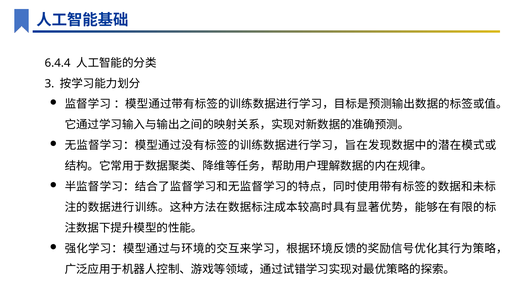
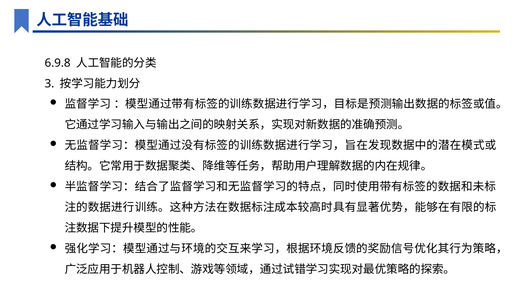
6.4.4: 6.4.4 -> 6.9.8
